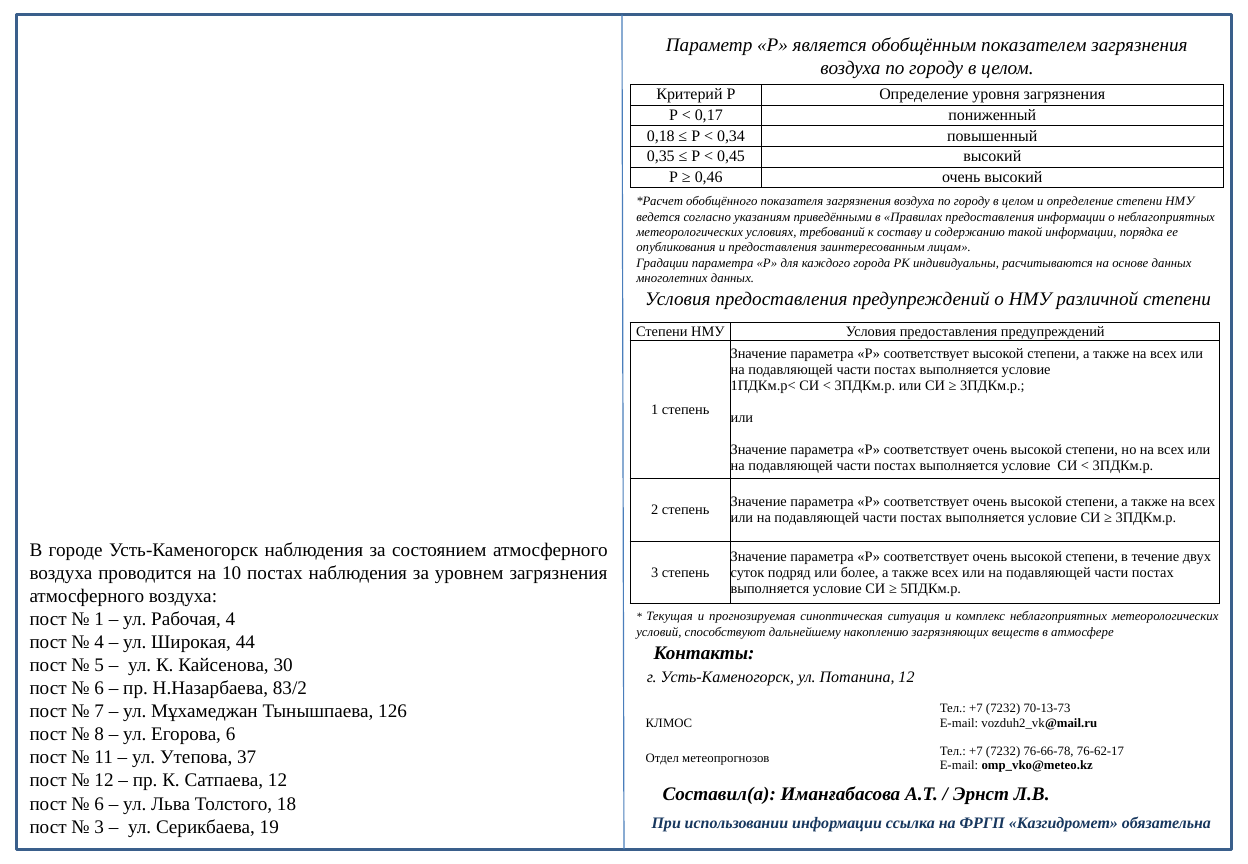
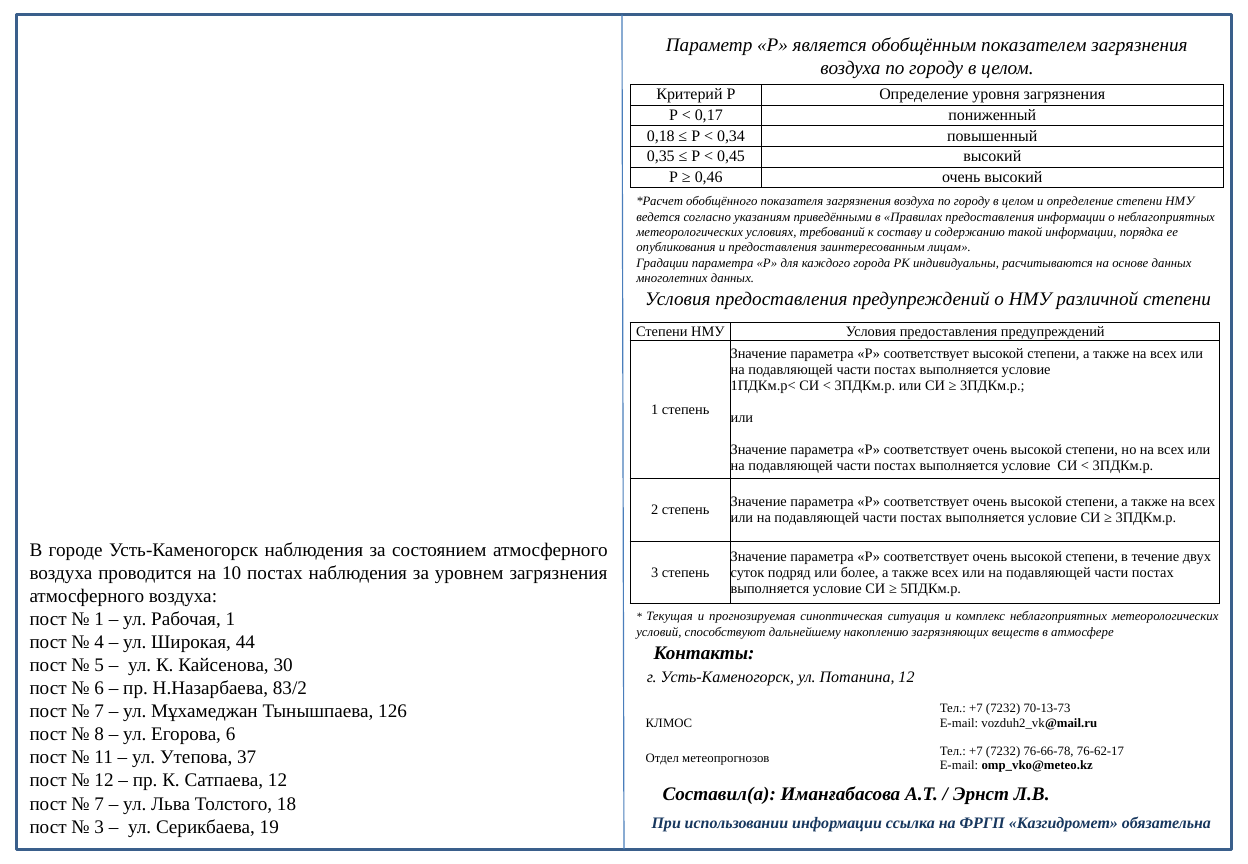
Рабочая 4: 4 -> 1
6 at (99, 804): 6 -> 7
